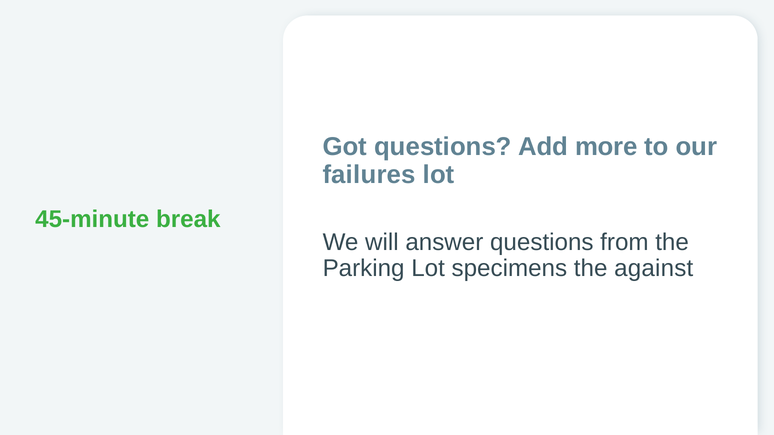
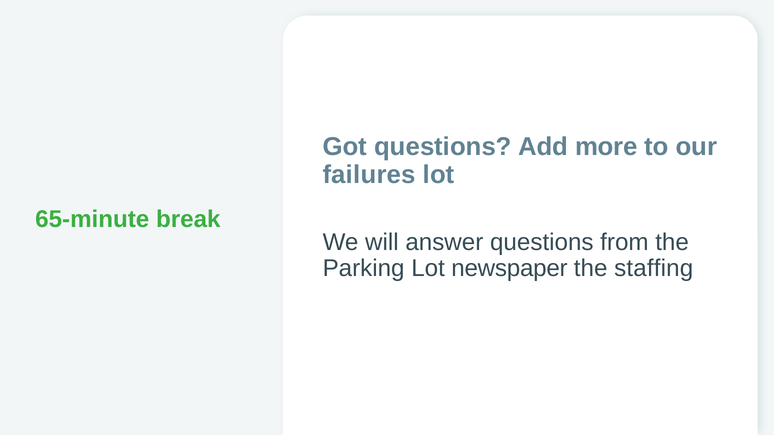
45-minute: 45-minute -> 65-minute
specimens: specimens -> newspaper
against: against -> staffing
